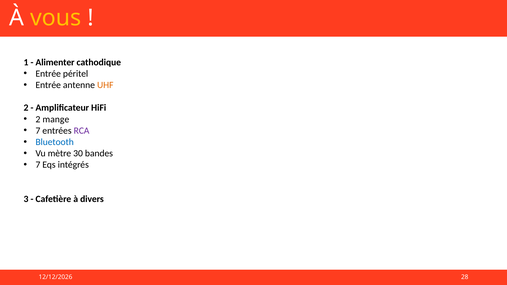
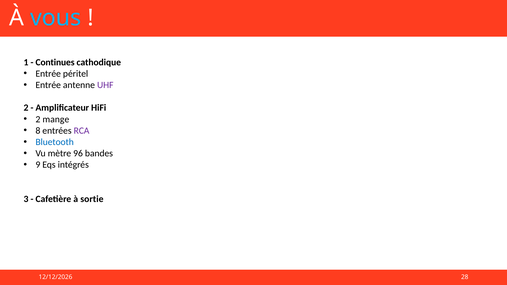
vous colour: yellow -> light blue
Alimenter: Alimenter -> Continues
UHF colour: orange -> purple
7 at (38, 131): 7 -> 8
30: 30 -> 96
7 at (38, 165): 7 -> 9
divers: divers -> sortie
